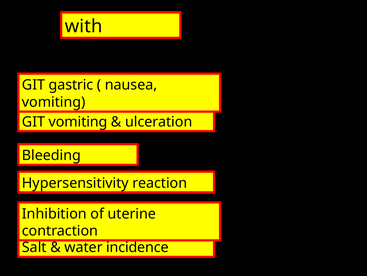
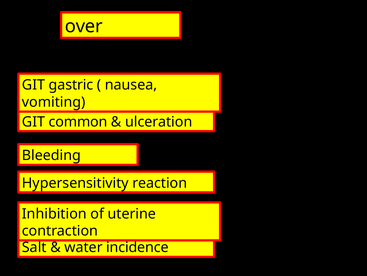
with: with -> over
GIT vomiting: vomiting -> common
